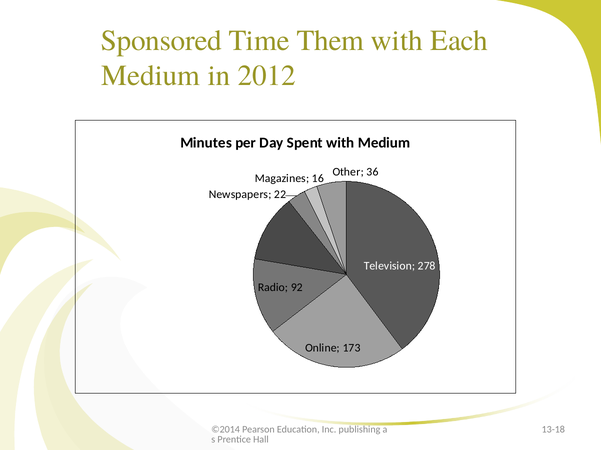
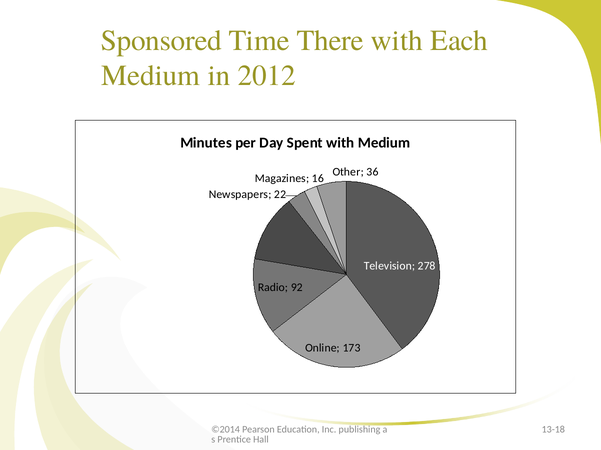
Them: Them -> There
